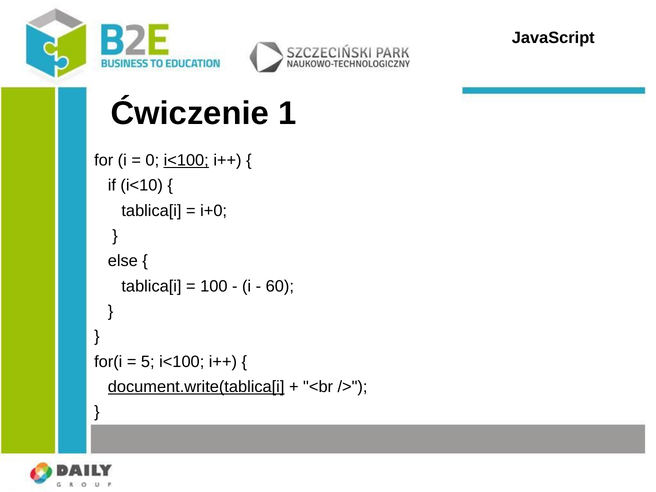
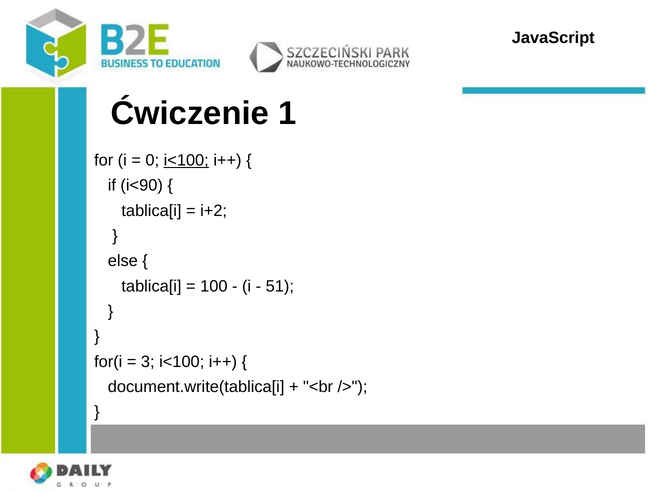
i<10: i<10 -> i<90
i+0: i+0 -> i+2
60: 60 -> 51
5: 5 -> 3
document.write(tablica[i underline: present -> none
